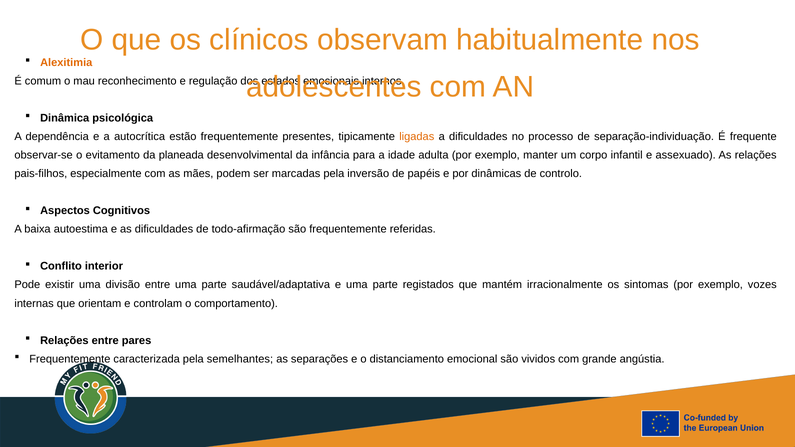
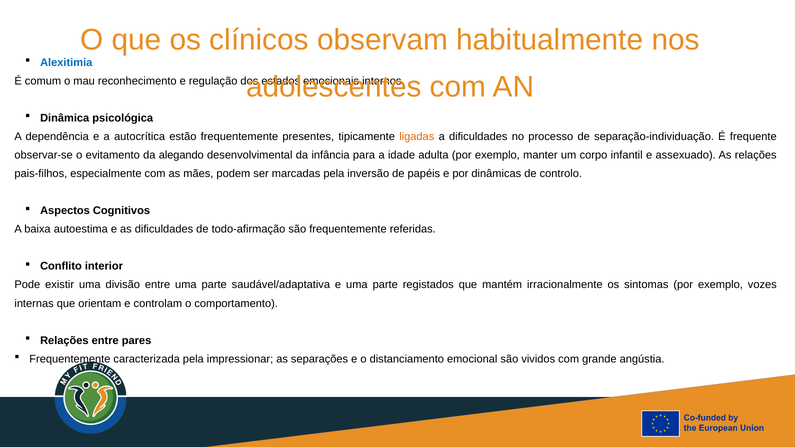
Alexitimia colour: orange -> blue
planeada: planeada -> alegando
semelhantes: semelhantes -> impressionar
